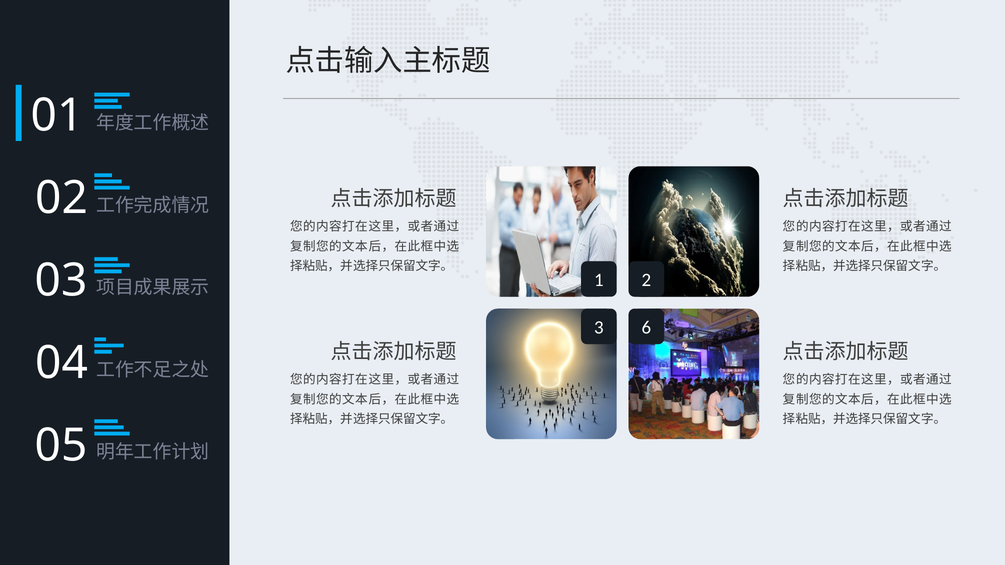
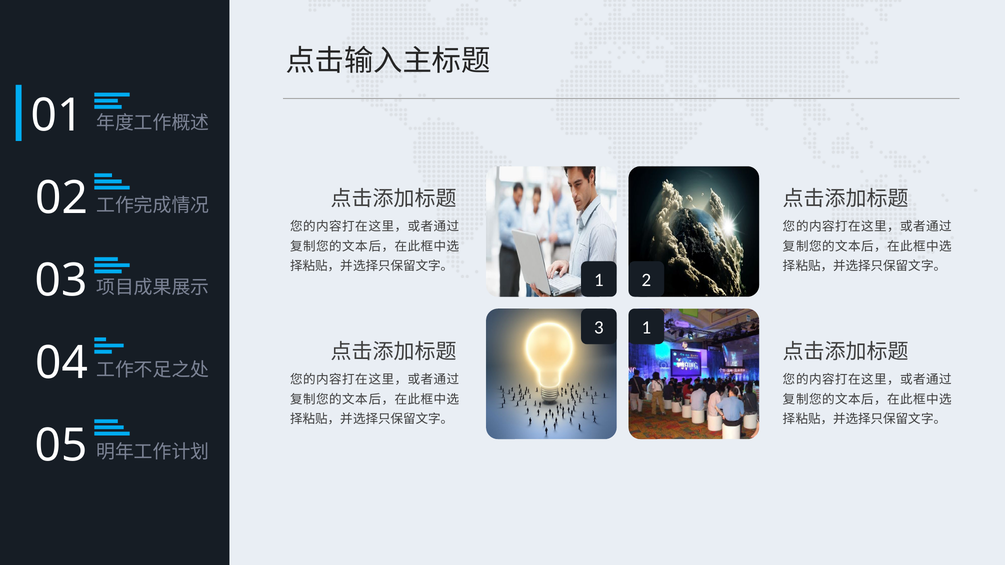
3 6: 6 -> 1
